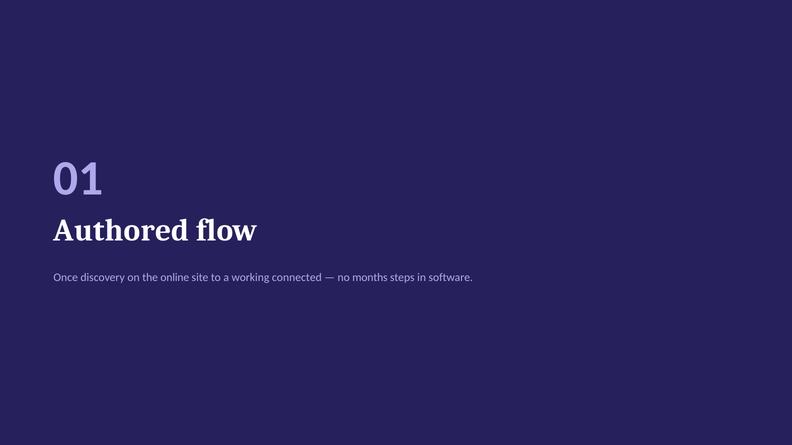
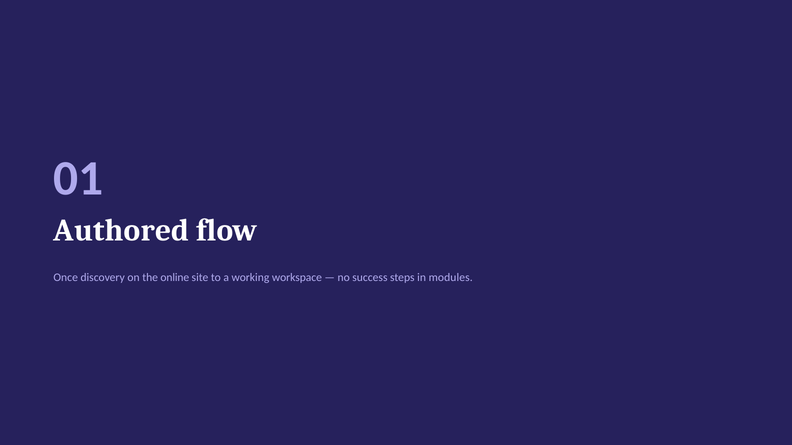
connected: connected -> workspace
months: months -> success
software: software -> modules
